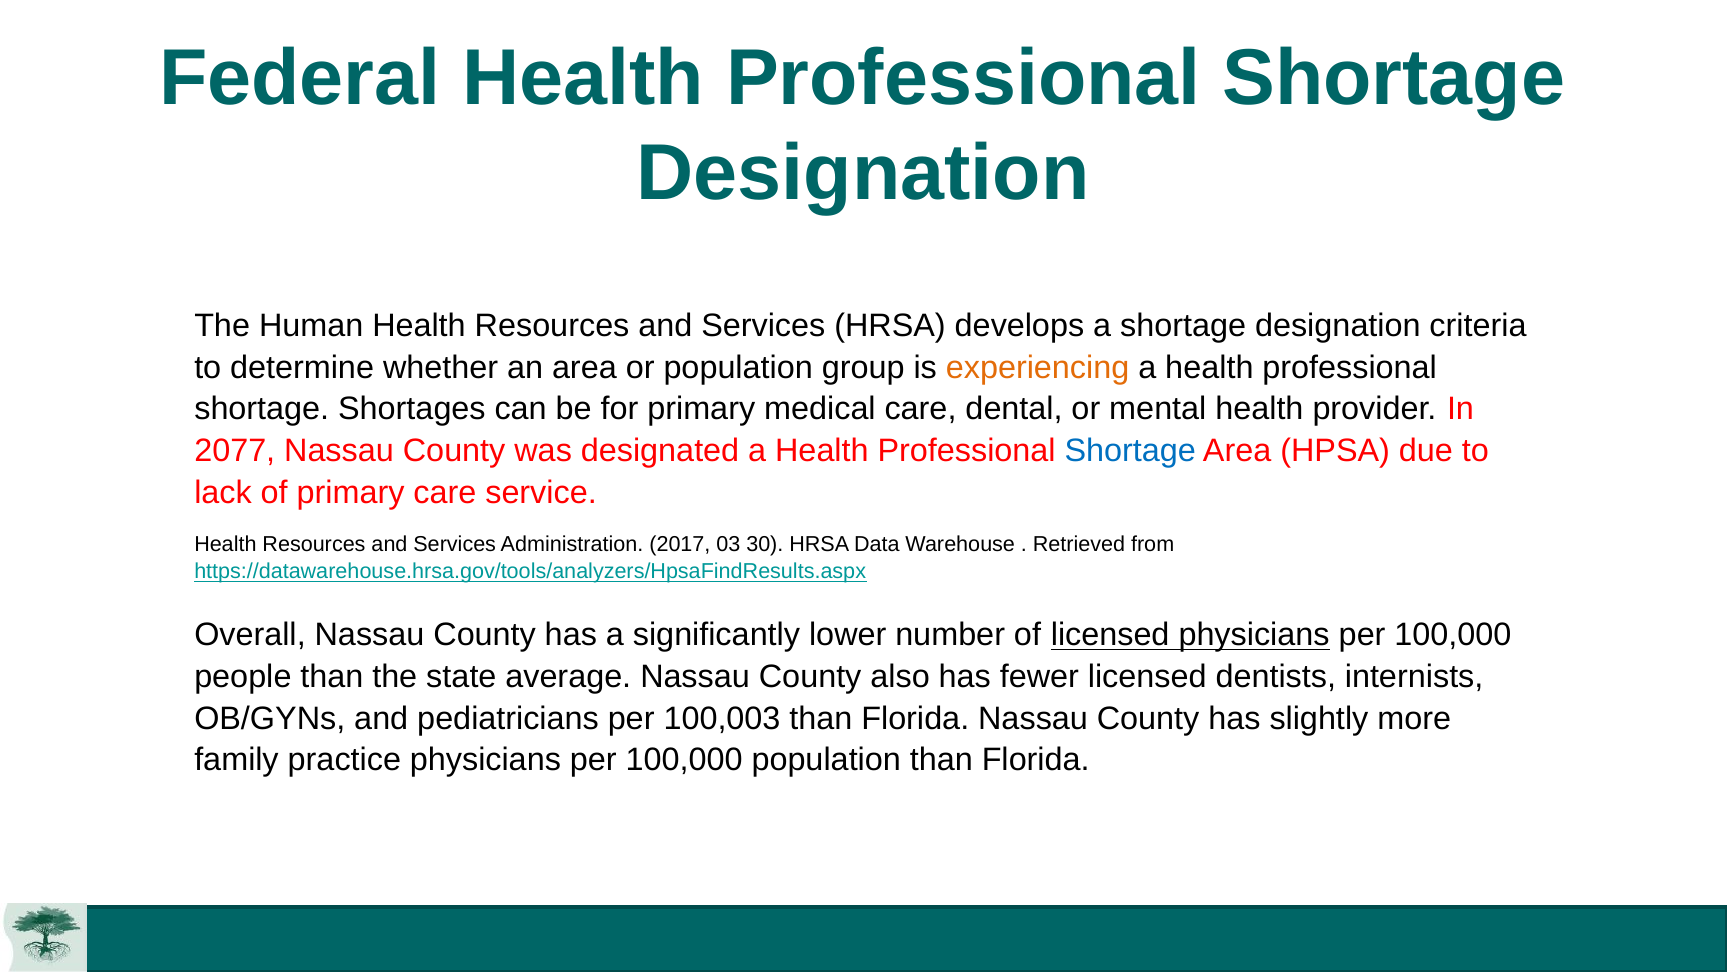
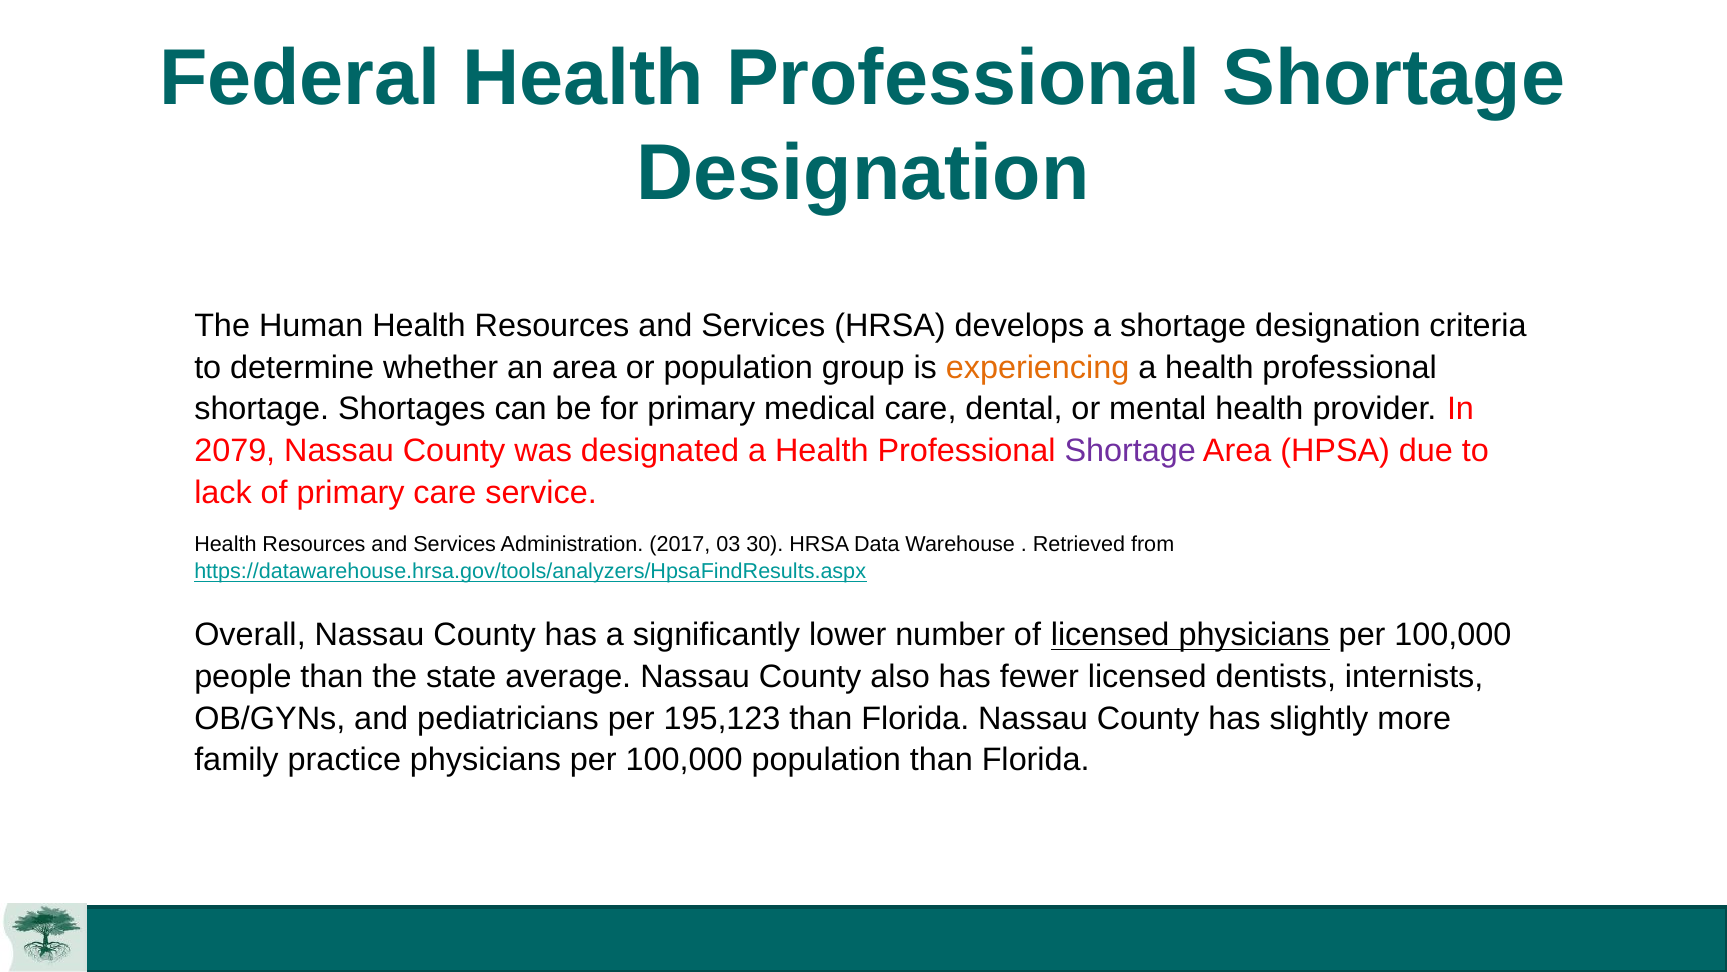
2077: 2077 -> 2079
Shortage at (1130, 451) colour: blue -> purple
100,003: 100,003 -> 195,123
